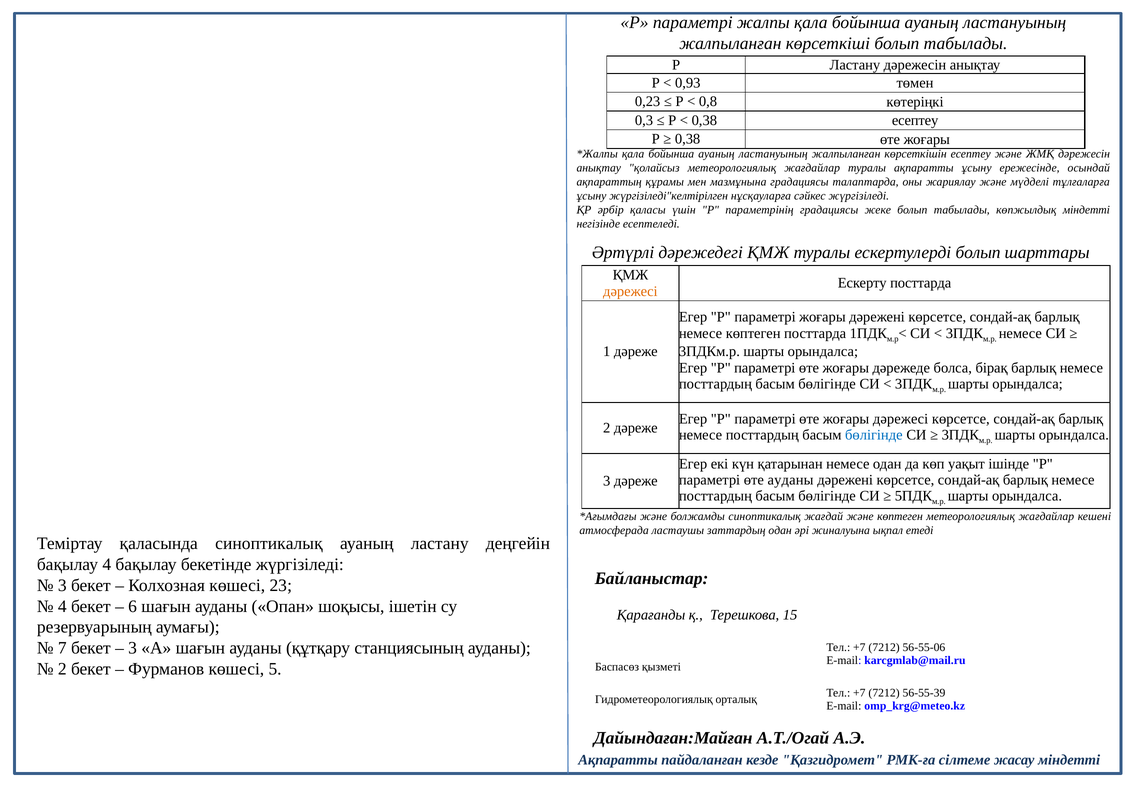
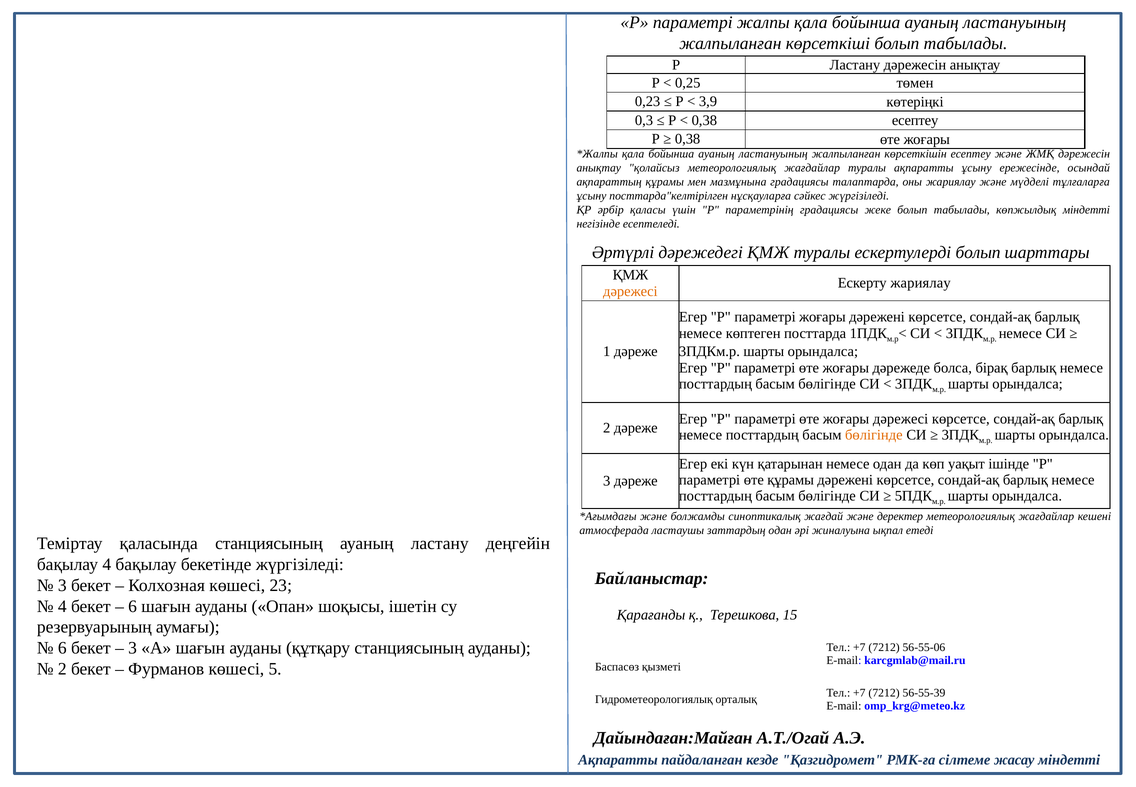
0,93: 0,93 -> 0,25
0,8: 0,8 -> 3,9
жүргізіледі"келтірілген: жүргізіледі"келтірілген -> посттарда"келтірілген
Ескерту посттарда: посттарда -> жариялау
бөлігінде at (874, 435) colour: blue -> orange
өте ауданы: ауданы -> құрамы
және көптеген: көптеген -> деректер
қаласында синоптикалық: синоптикалық -> станциясының
7 at (62, 648): 7 -> 6
